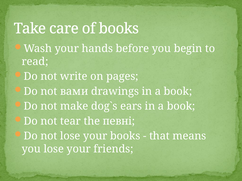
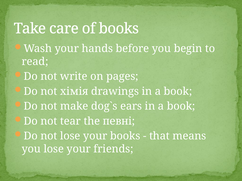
вами: вами -> хімія
